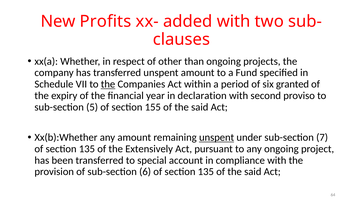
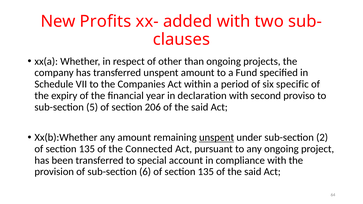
the at (108, 84) underline: present -> none
granted: granted -> specific
155: 155 -> 206
7: 7 -> 2
Extensively: Extensively -> Connected
